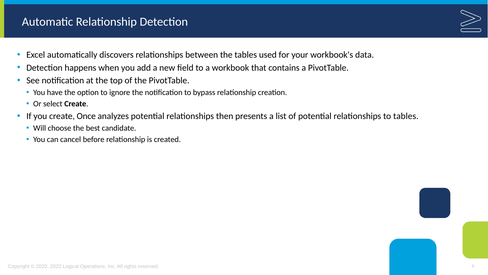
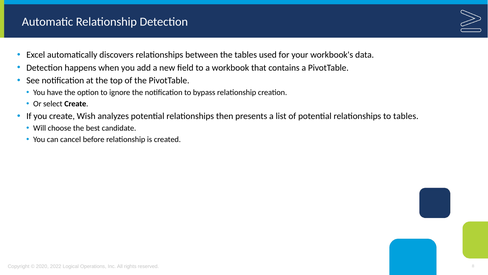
Once: Once -> Wish
